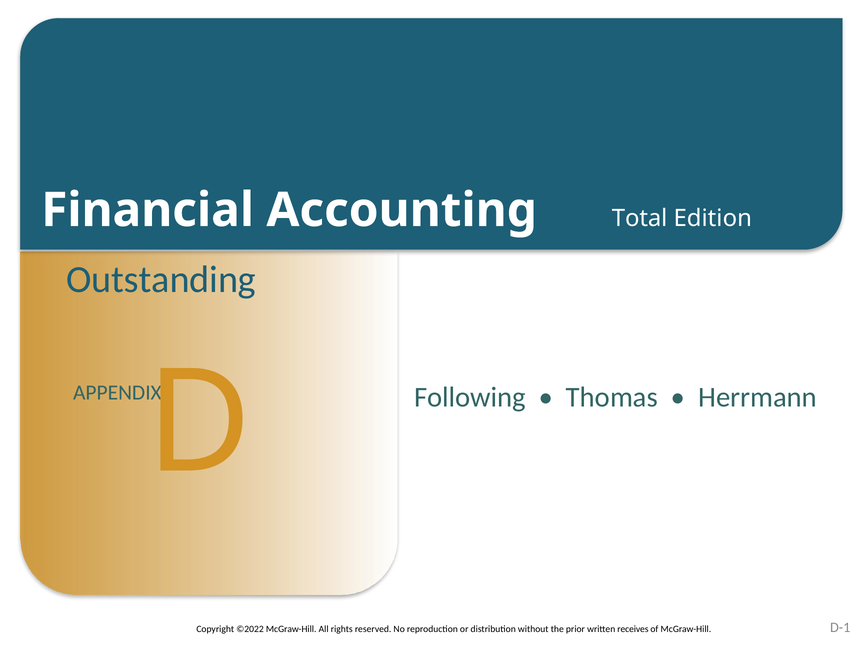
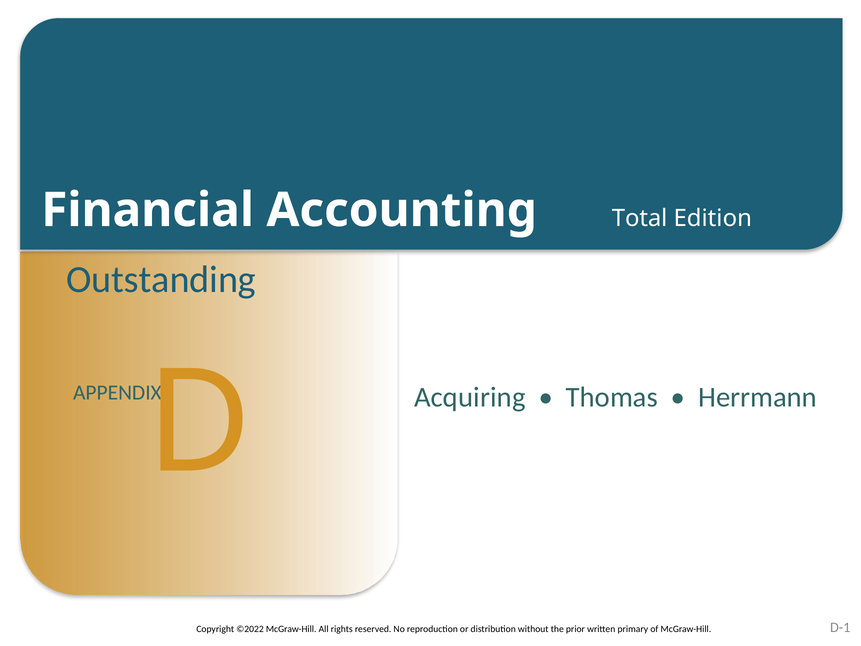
Following: Following -> Acquiring
receives: receives -> primary
